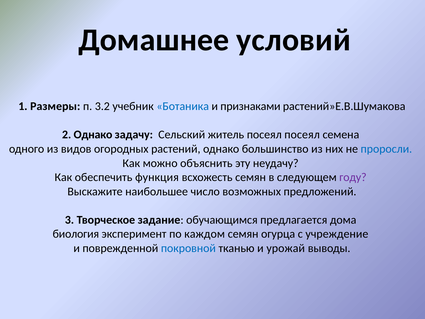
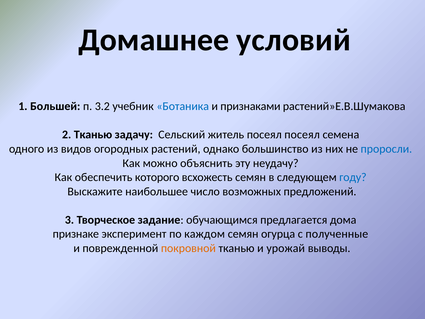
Размеры: Размеры -> Большей
2 Однако: Однако -> Тканью
функция: функция -> которого
году colour: purple -> blue
биология: биология -> признаке
учреждение: учреждение -> полученные
покровной colour: blue -> orange
